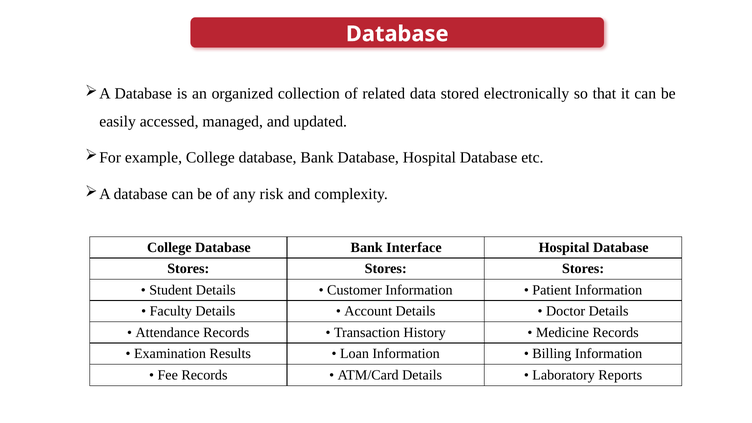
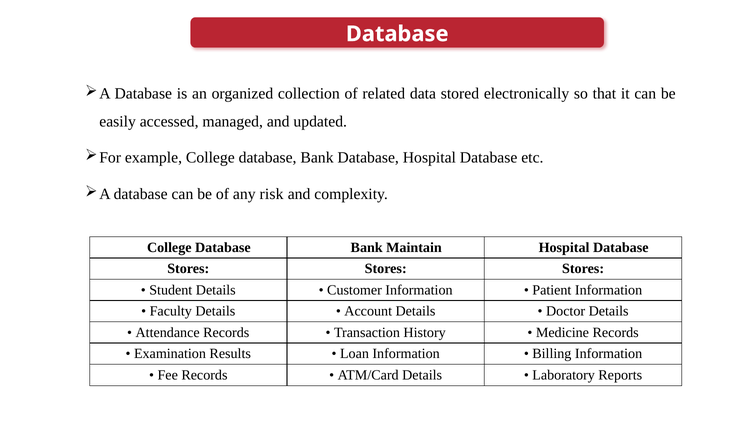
Interface: Interface -> Maintain
